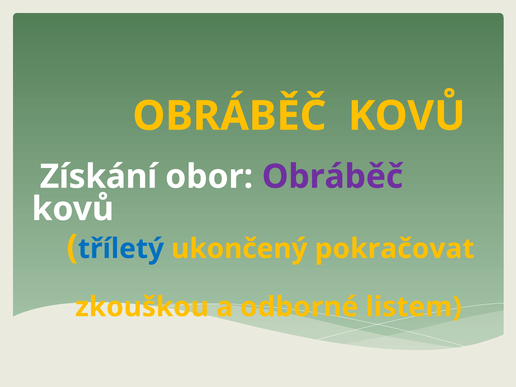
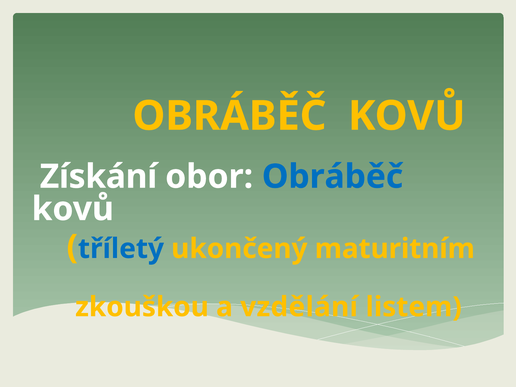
Obráběč at (333, 177) colour: purple -> blue
pokračovat: pokračovat -> maturitním
odborné: odborné -> vzdělání
